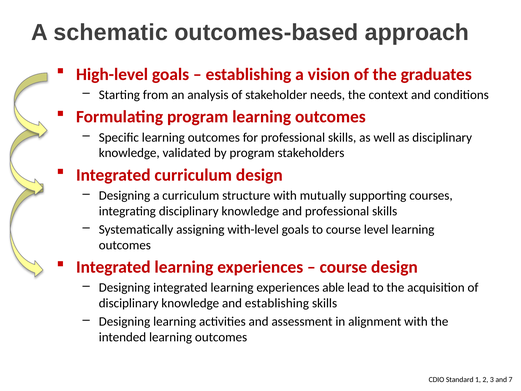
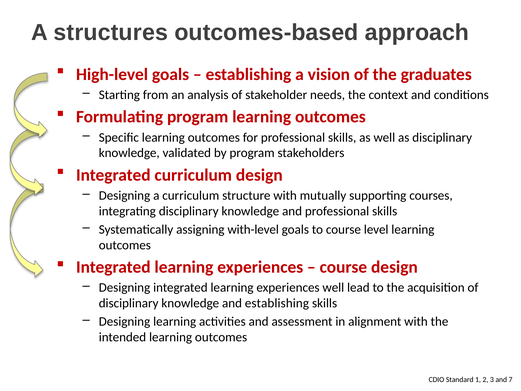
schematic: schematic -> structures
experiences able: able -> well
